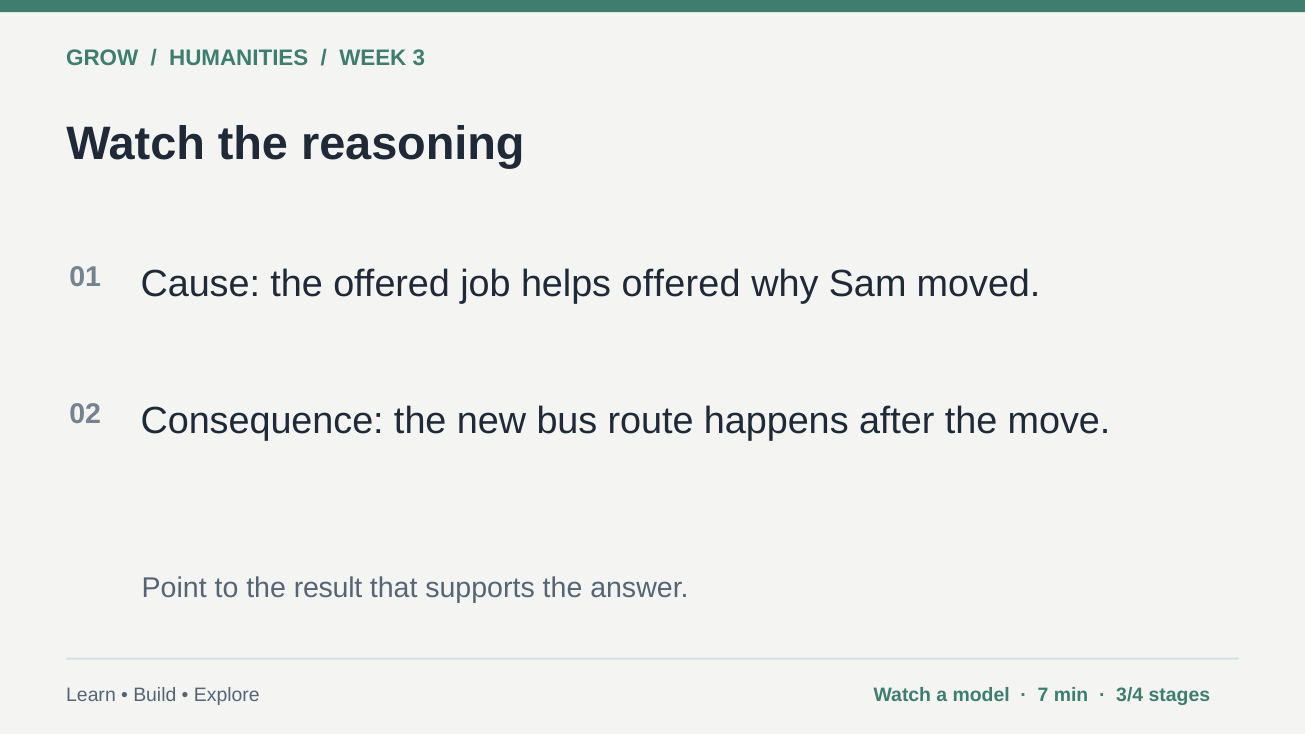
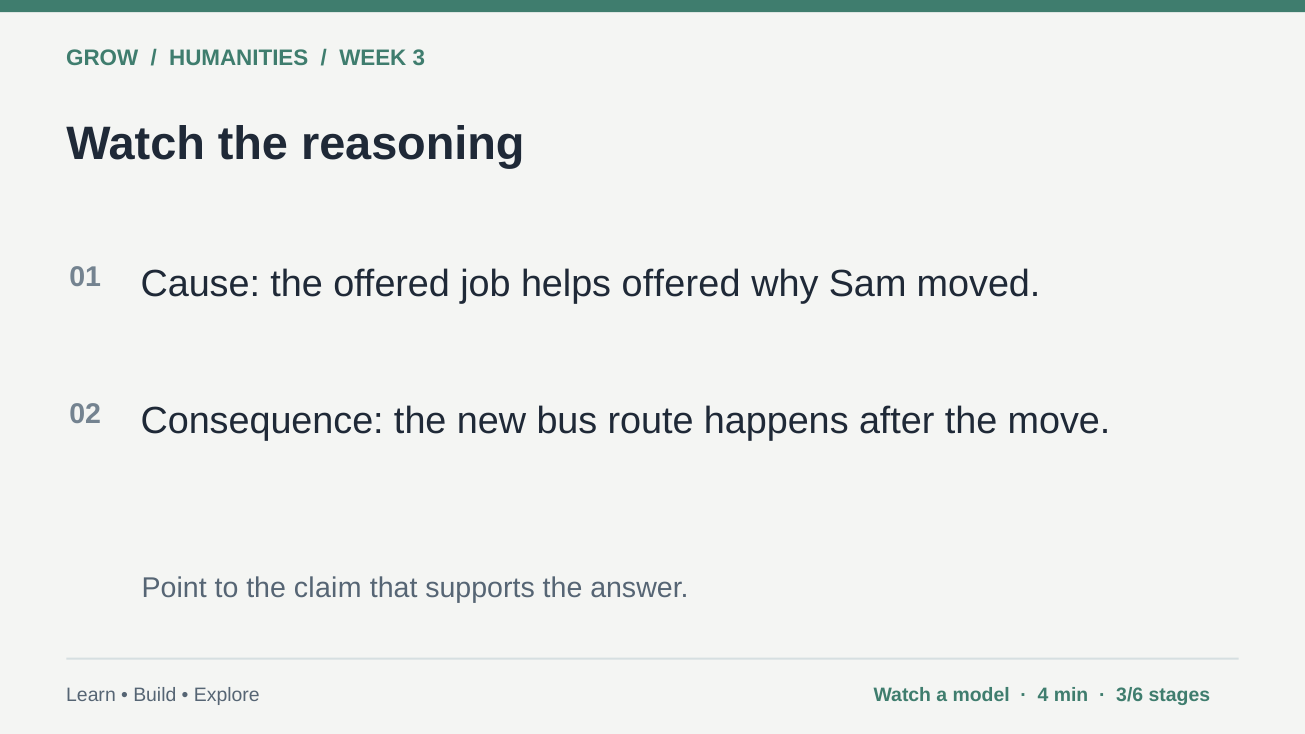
result: result -> claim
7: 7 -> 4
3/4: 3/4 -> 3/6
